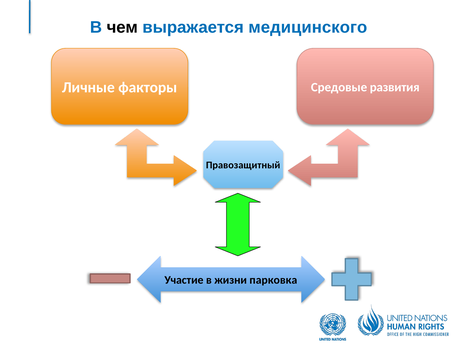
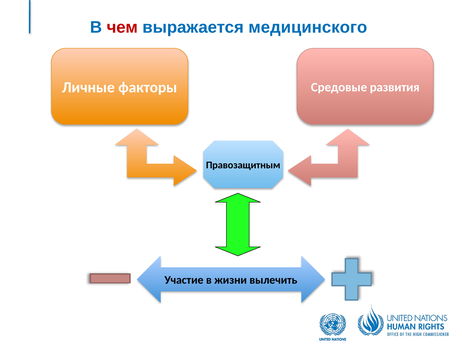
чем colour: black -> red
Правозащитный: Правозащитный -> Правозащитным
парковка: парковка -> вылечить
